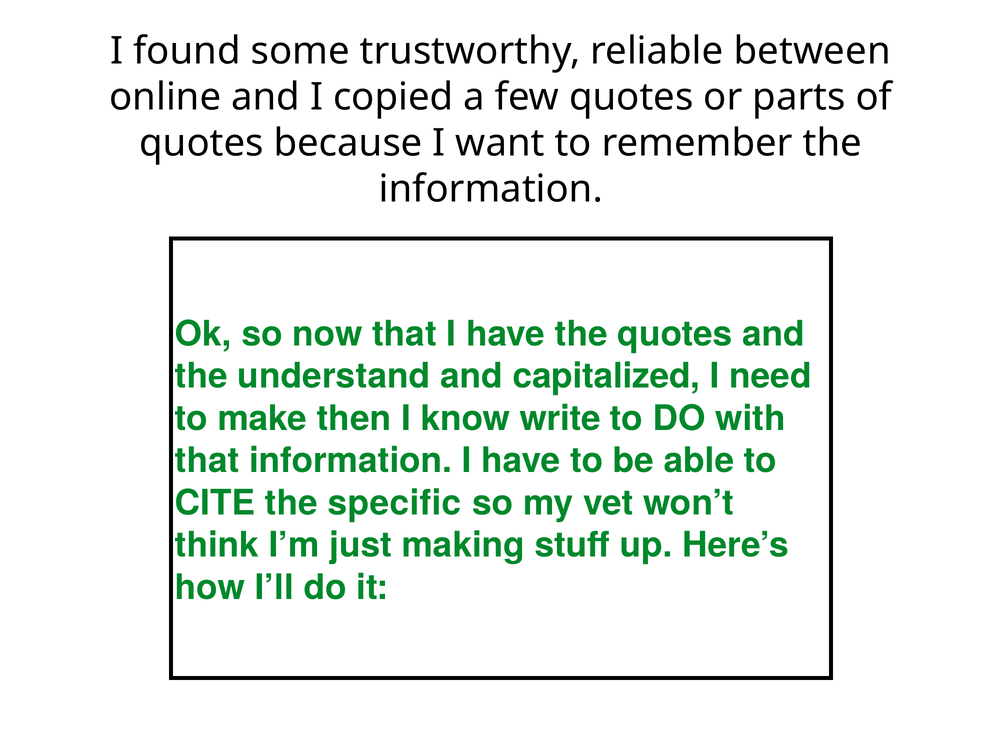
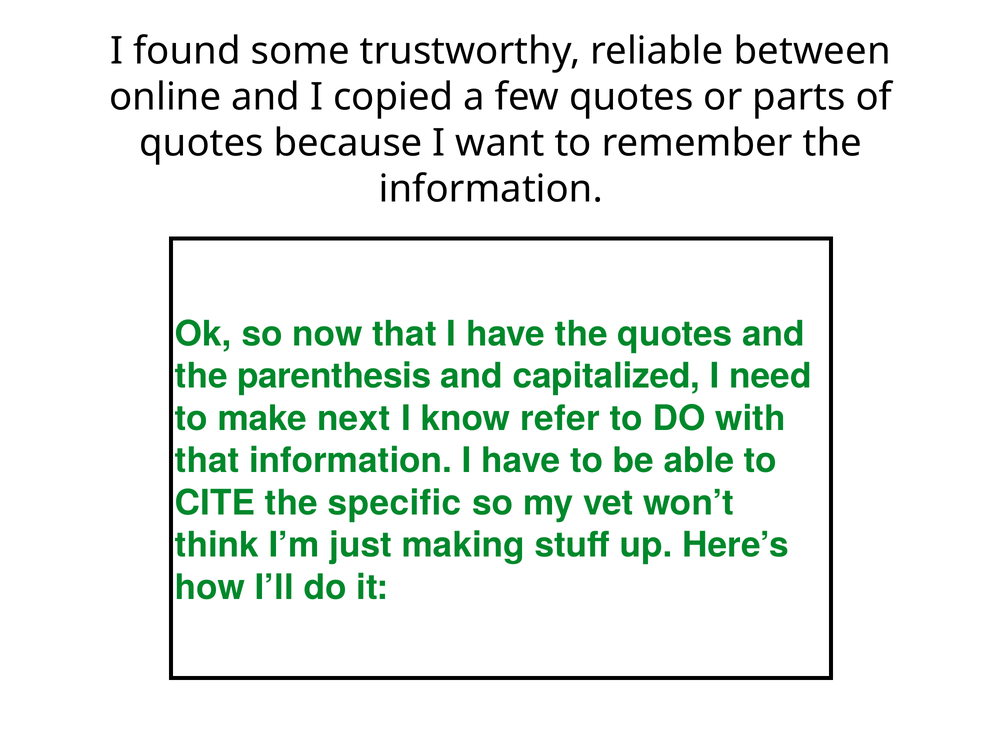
understand: understand -> parenthesis
then: then -> next
write: write -> refer
